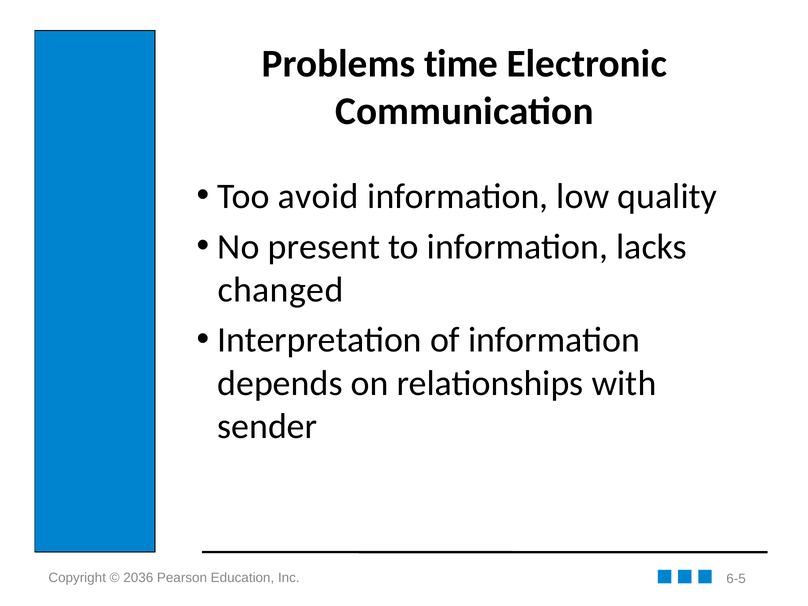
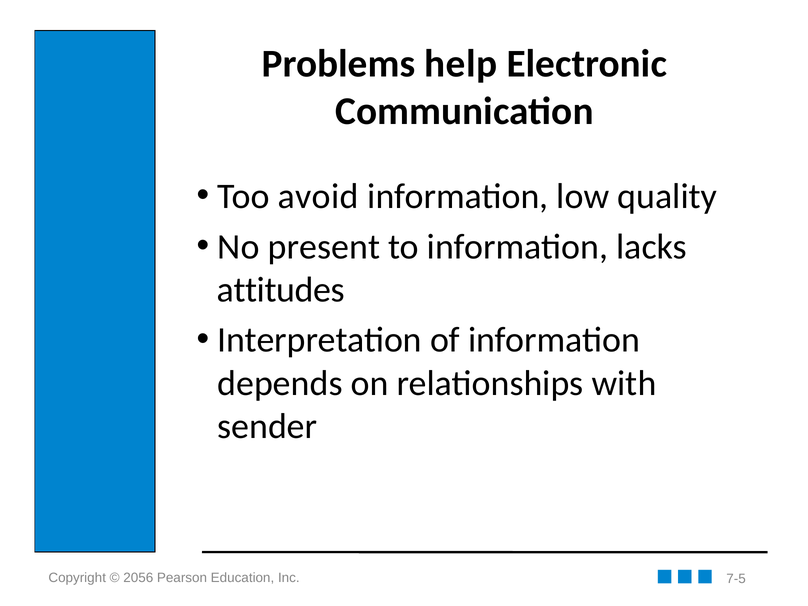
time: time -> help
changed: changed -> attitudes
2036: 2036 -> 2056
6-5: 6-5 -> 7-5
